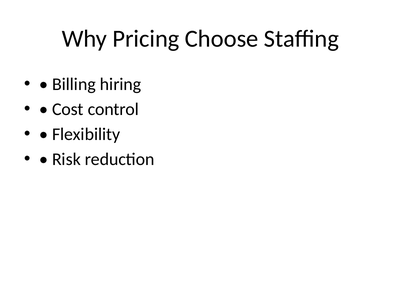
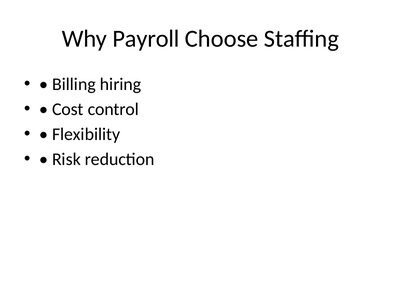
Pricing: Pricing -> Payroll
